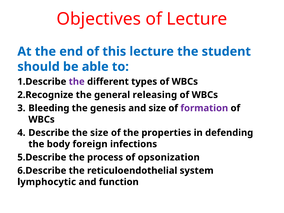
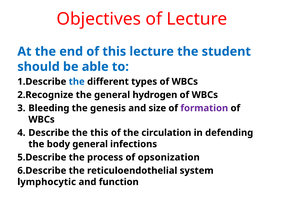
the at (77, 82) colour: purple -> blue
releasing: releasing -> hydrogen
the size: size -> this
properties: properties -> circulation
body foreign: foreign -> general
